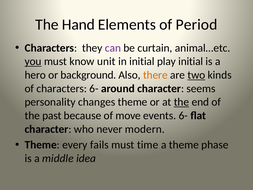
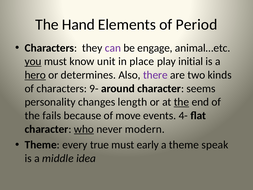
curtain: curtain -> engage
in initial: initial -> place
hero underline: none -> present
background: background -> determines
there colour: orange -> purple
two underline: present -> none
characters 6-: 6- -> 9-
changes theme: theme -> length
past: past -> fails
events 6-: 6- -> 4-
who underline: none -> present
fails: fails -> true
time: time -> early
phase: phase -> speak
